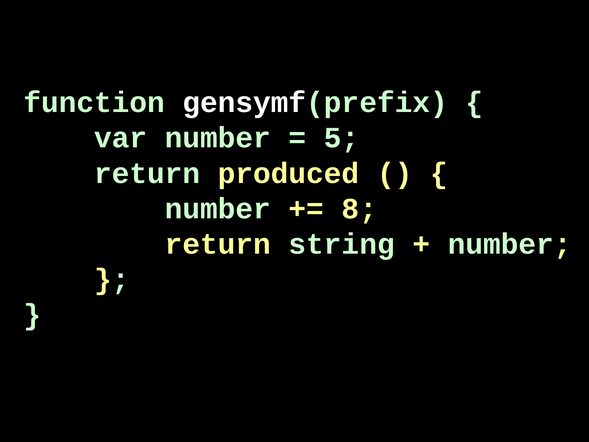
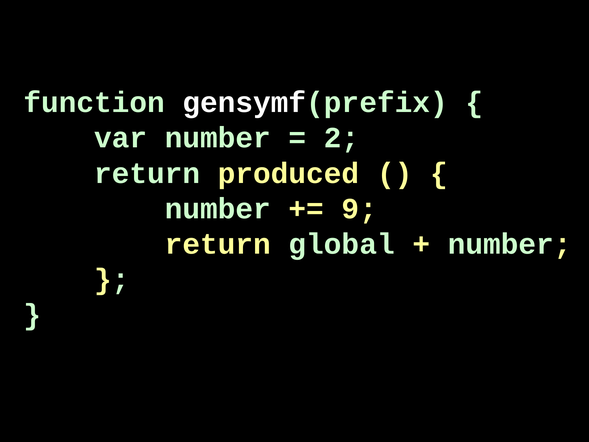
5: 5 -> 2
8: 8 -> 9
string: string -> global
